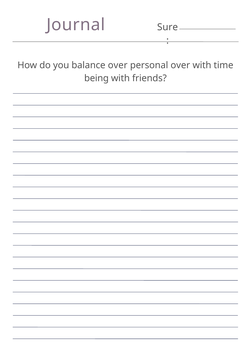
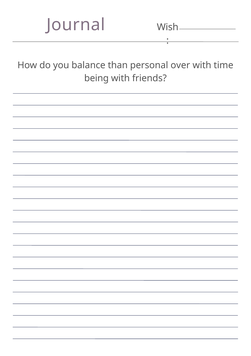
Sure: Sure -> Wish
balance over: over -> than
